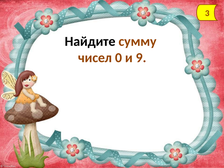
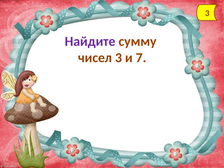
Найдите colour: black -> purple
чисел 0: 0 -> 3
9: 9 -> 7
